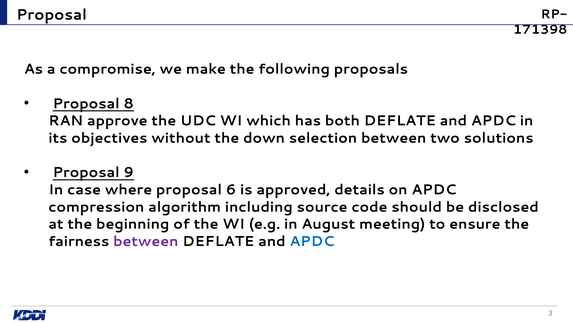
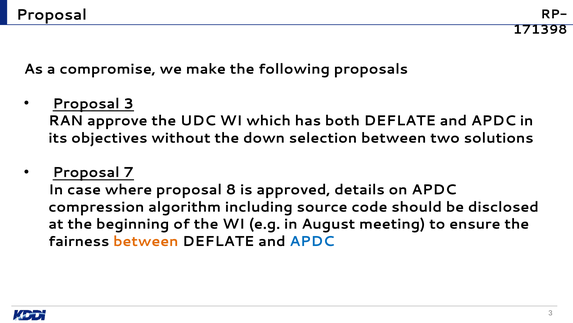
8 at (129, 103): 8 -> 3
9: 9 -> 7
6: 6 -> 8
between at (146, 241) colour: purple -> orange
